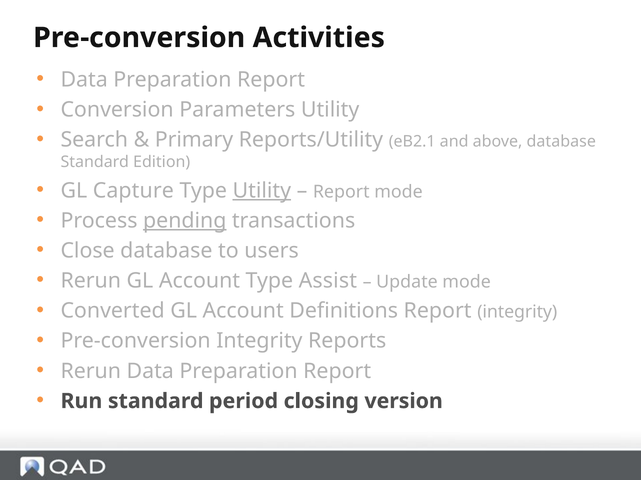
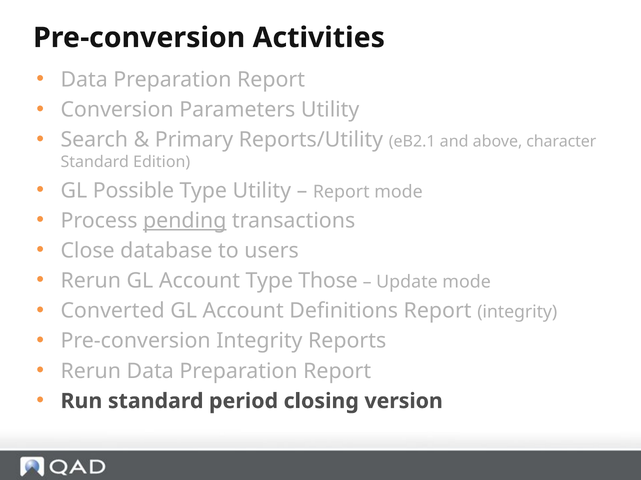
above database: database -> character
Capture: Capture -> Possible
Utility at (262, 191) underline: present -> none
Assist: Assist -> Those
